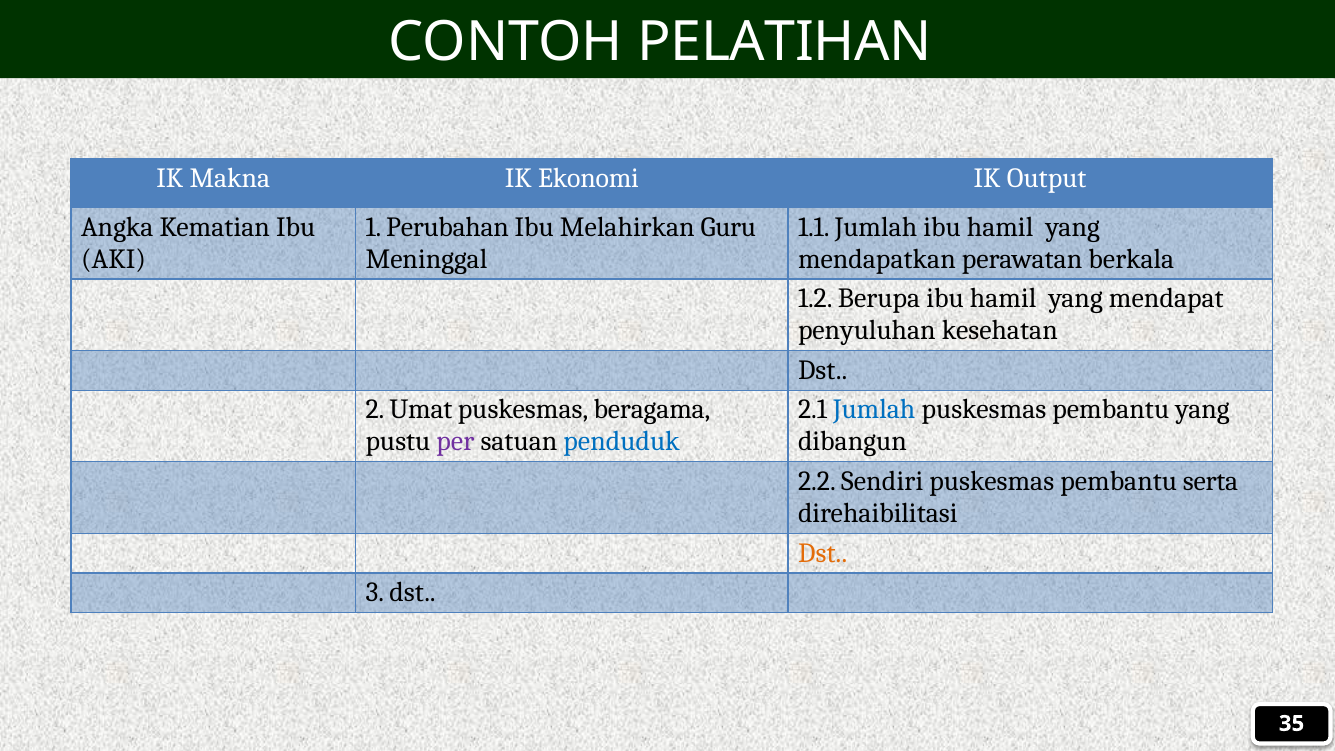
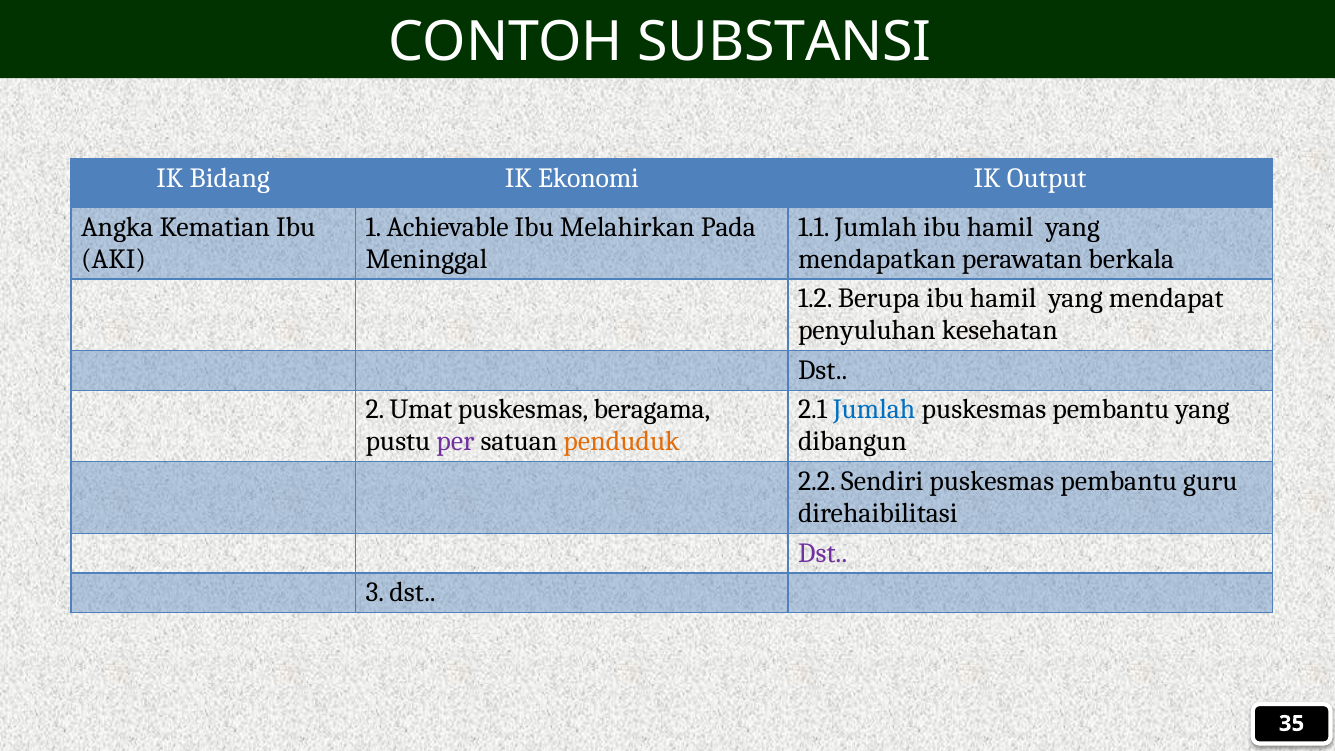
PELATIHAN: PELATIHAN -> SUBSTANSI
Makna: Makna -> Bidang
Perubahan: Perubahan -> Achievable
Guru: Guru -> Pada
penduduk colour: blue -> orange
serta: serta -> guru
Dst at (823, 553) colour: orange -> purple
